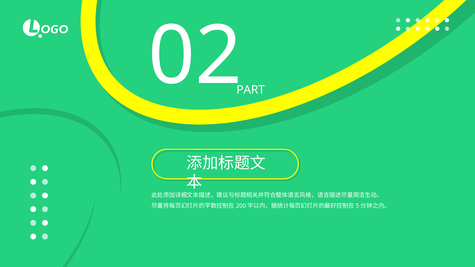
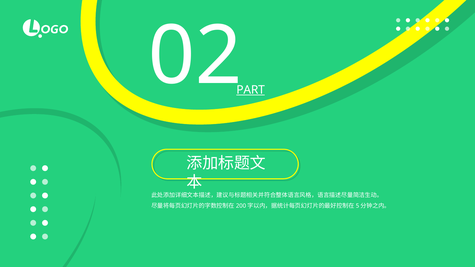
PART underline: none -> present
